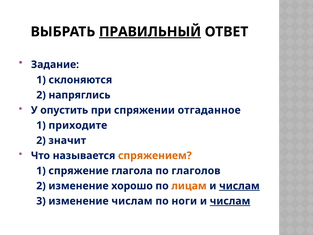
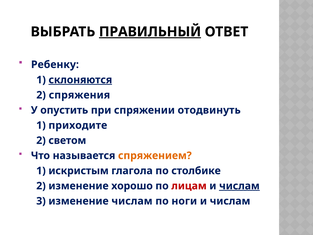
Задание: Задание -> Ребенку
склоняются underline: none -> present
напряглись: напряглись -> спряжения
отгаданное: отгаданное -> отодвинуть
значит: значит -> светом
спряжение: спряжение -> искристым
глаголов: глаголов -> столбике
лицам colour: orange -> red
числам at (230, 201) underline: present -> none
